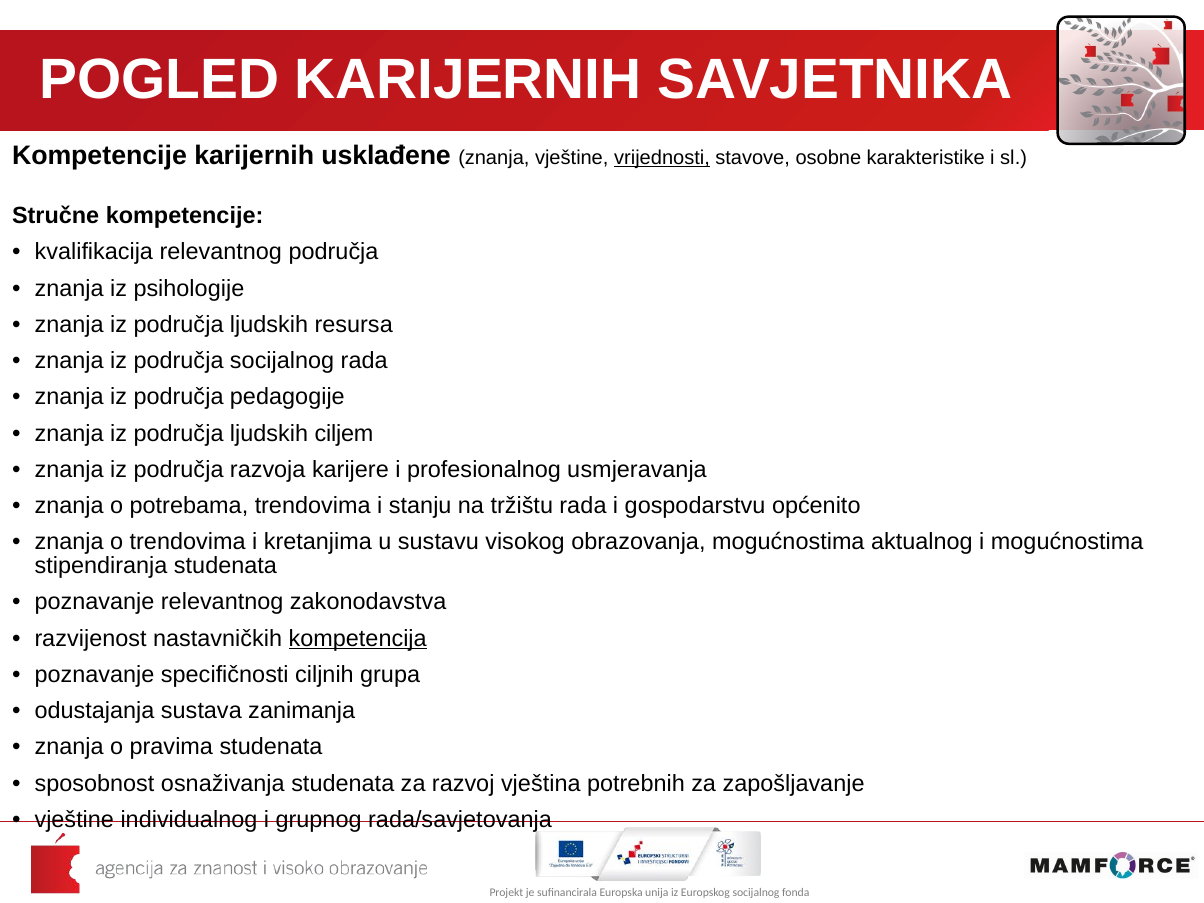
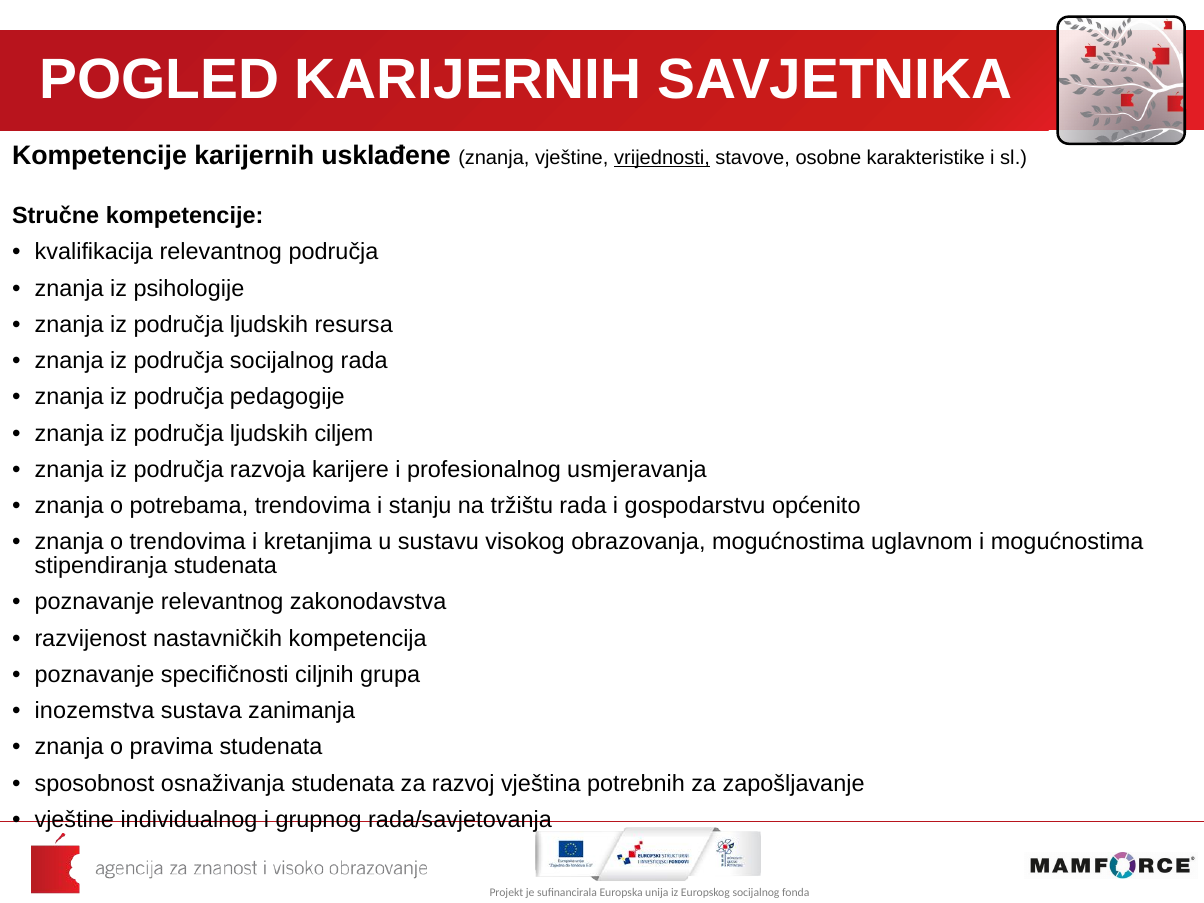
aktualnog: aktualnog -> uglavnom
kompetencija underline: present -> none
odustajanja: odustajanja -> inozemstva
